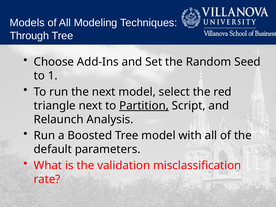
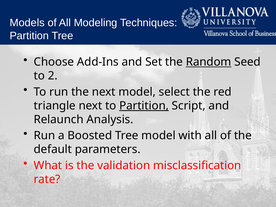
Through at (29, 36): Through -> Partition
Random underline: none -> present
1: 1 -> 2
